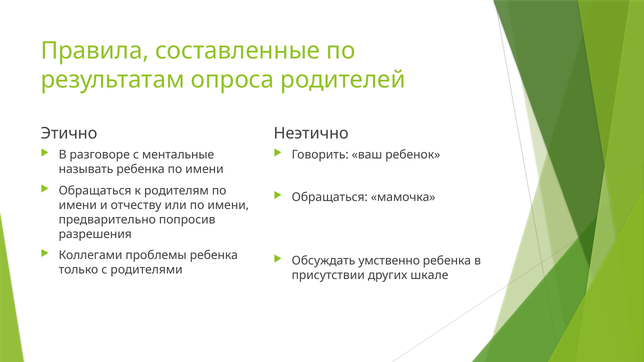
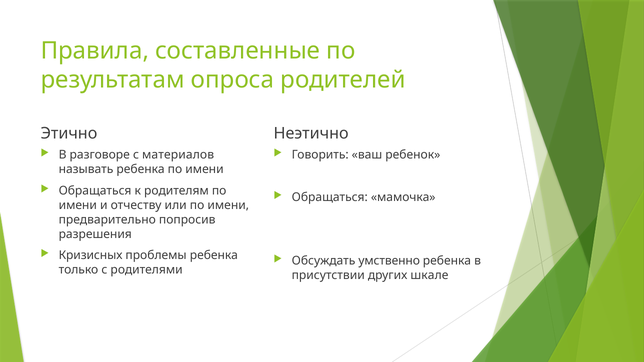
ментальные: ментальные -> материалов
Коллегами: Коллегами -> Кризисных
